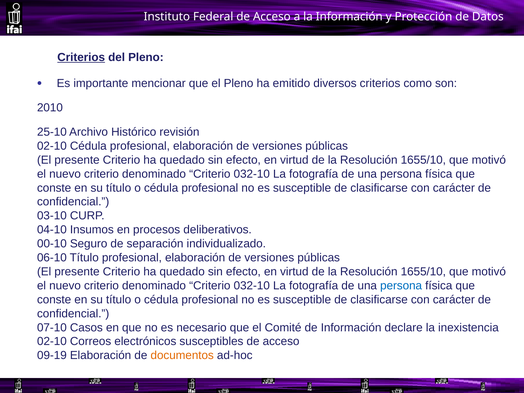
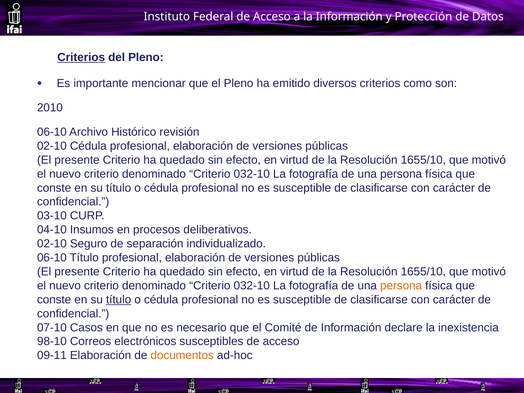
25-10 at (52, 132): 25-10 -> 06-10
00-10 at (52, 244): 00-10 -> 02-10
persona at (401, 286) colour: blue -> orange
título at (119, 300) underline: none -> present
02-10 at (52, 341): 02-10 -> 98-10
09-19: 09-19 -> 09-11
